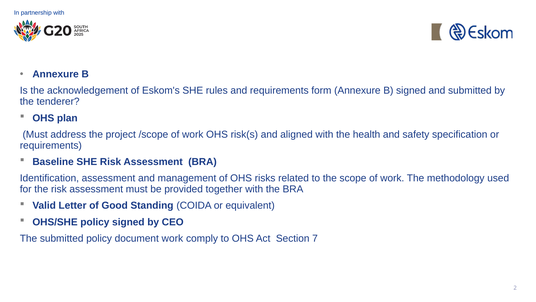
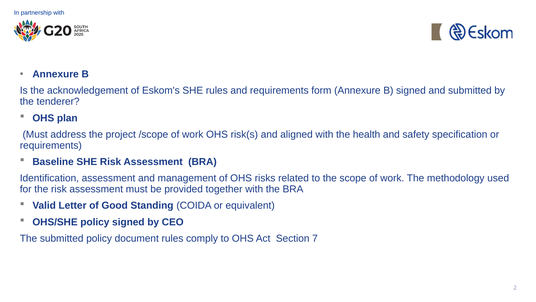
document work: work -> rules
